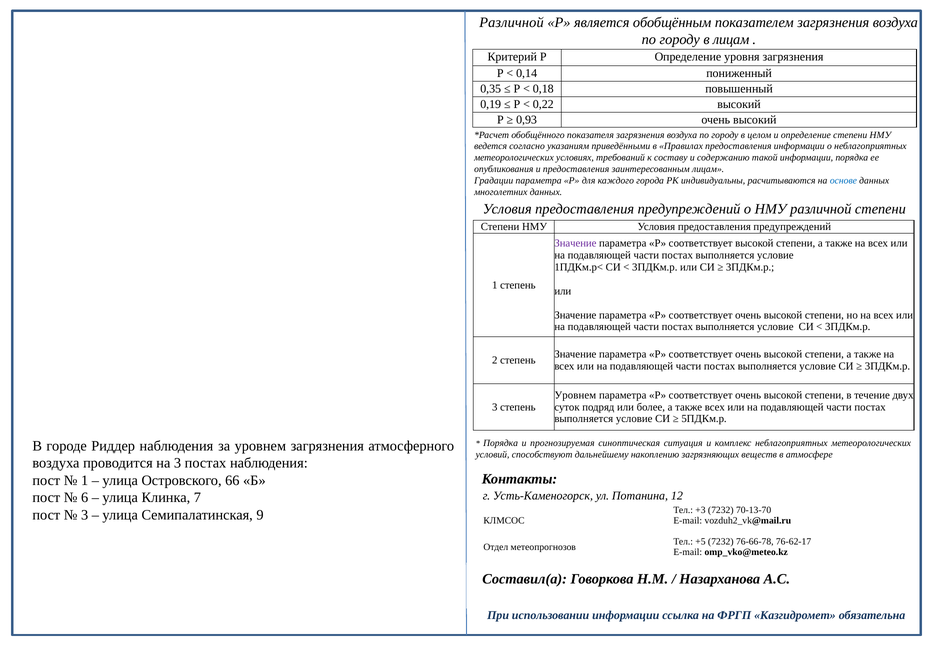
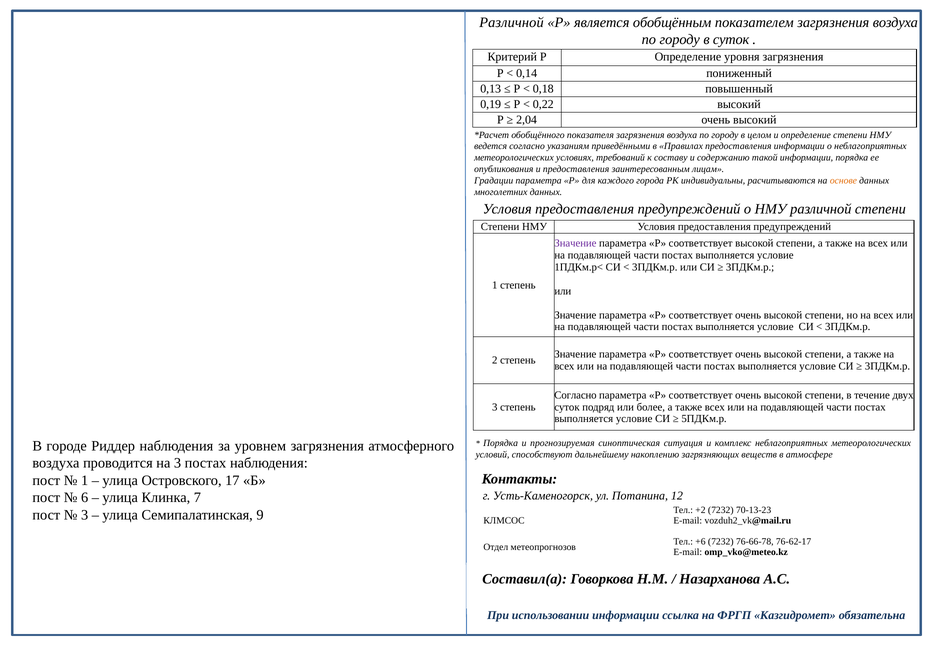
в лицам: лицам -> суток
0,35: 0,35 -> 0,13
0,93: 0,93 -> 2,04
основе colour: blue -> orange
Уровнем at (575, 395): Уровнем -> Согласно
66: 66 -> 17
+3: +3 -> +2
70-13-70: 70-13-70 -> 70-13-23
+5: +5 -> +6
